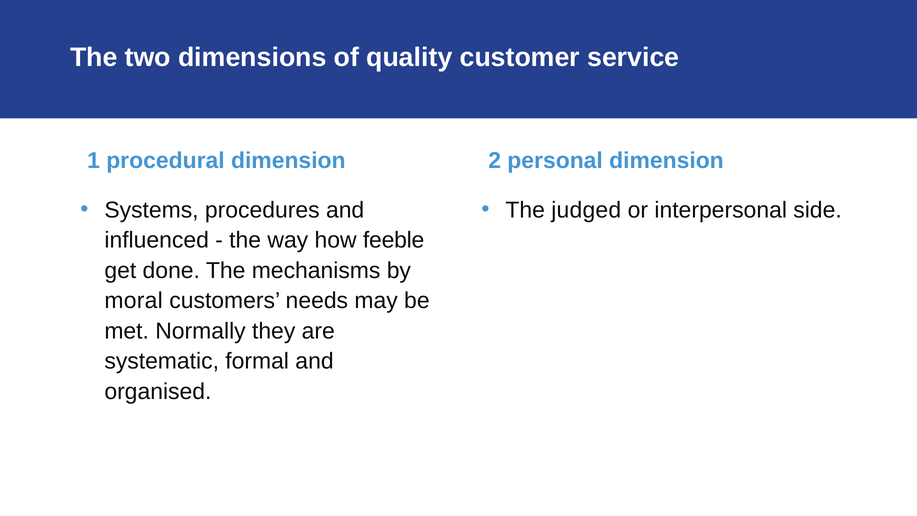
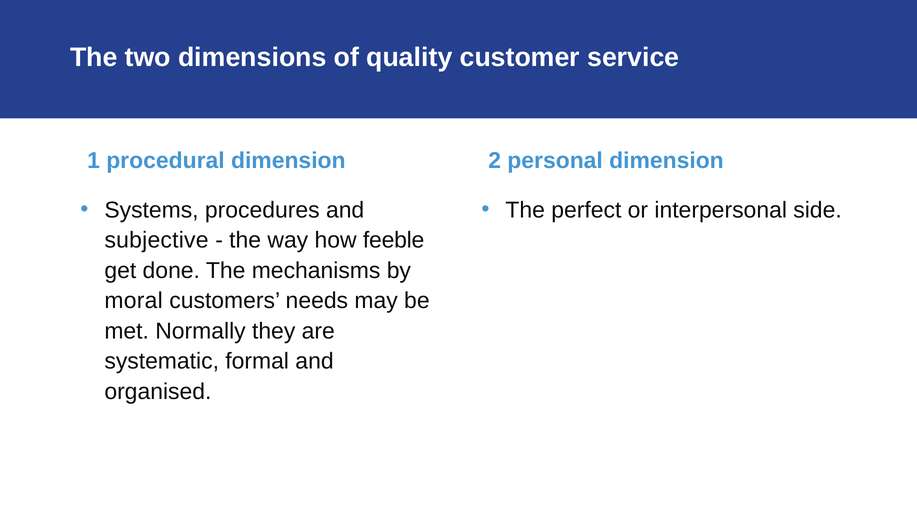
judged: judged -> perfect
influenced: influenced -> subjective
